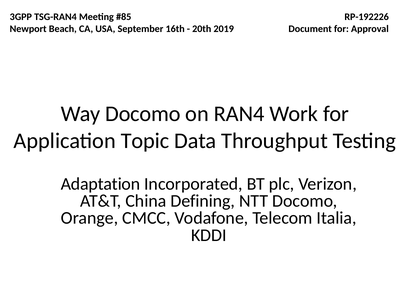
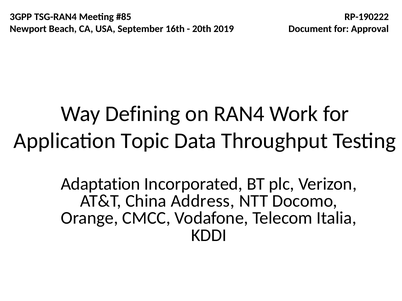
RP-192226: RP-192226 -> RP-190222
Way Docomo: Docomo -> Defining
Defining: Defining -> Address
